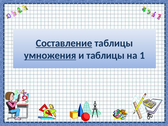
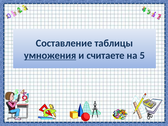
Составление underline: present -> none
и таблицы: таблицы -> считаете
1: 1 -> 5
